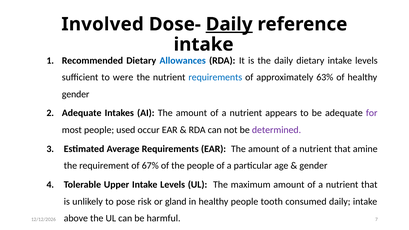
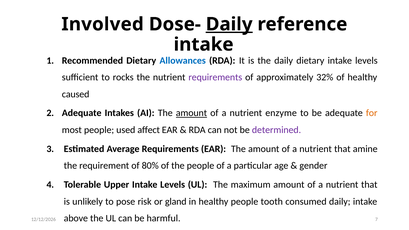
were: were -> rocks
requirements at (215, 77) colour: blue -> purple
63%: 63% -> 32%
gender at (76, 94): gender -> caused
amount at (191, 113) underline: none -> present
appears: appears -> enzyme
for colour: purple -> orange
occur: occur -> affect
67%: 67% -> 80%
